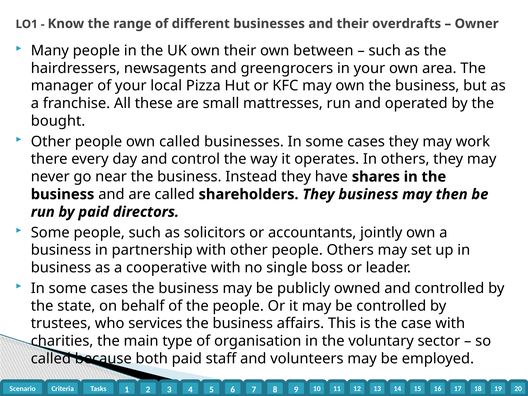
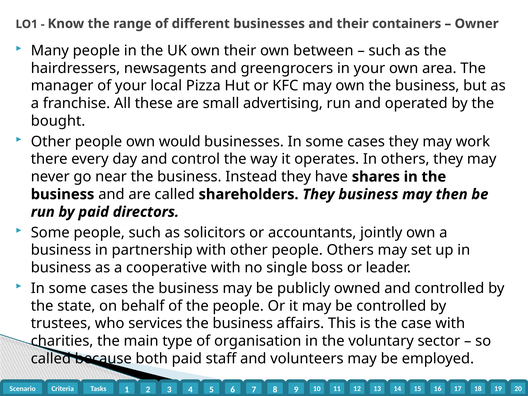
overdrafts: overdrafts -> containers
mattresses: mattresses -> advertising
own called: called -> would
